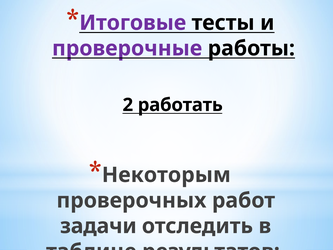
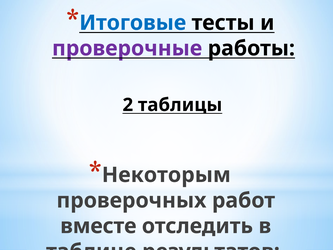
Итоговые colour: purple -> blue
работать: работать -> таблицы
задачи: задачи -> вместе
